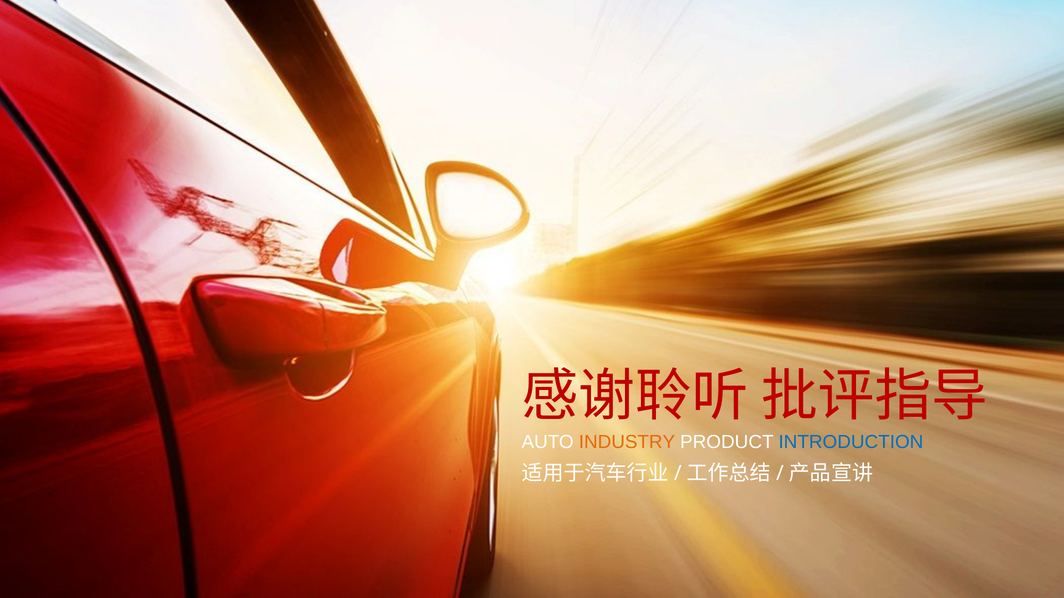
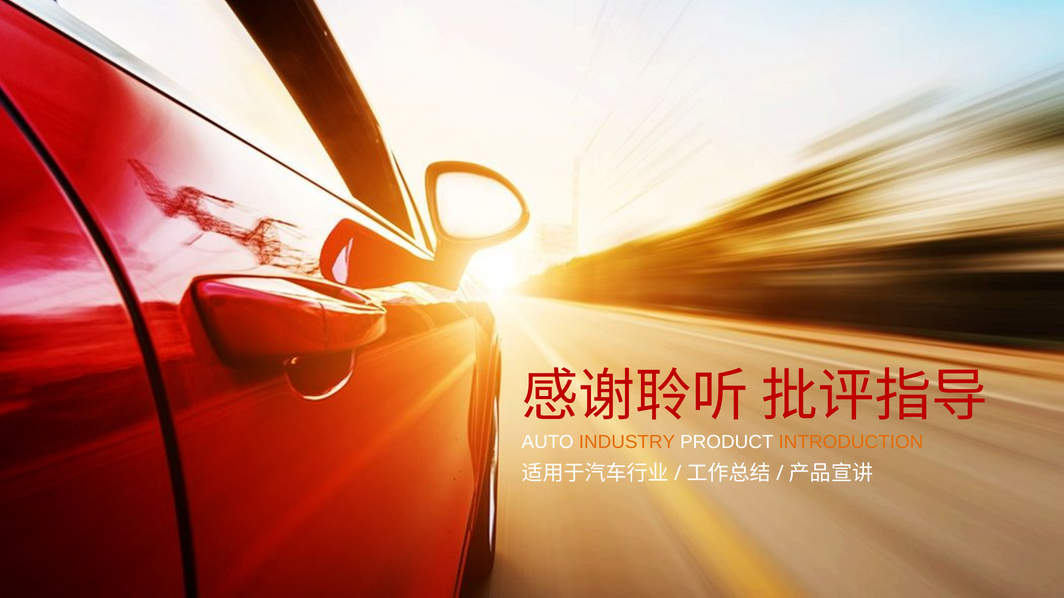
INTRODUCTION colour: blue -> orange
